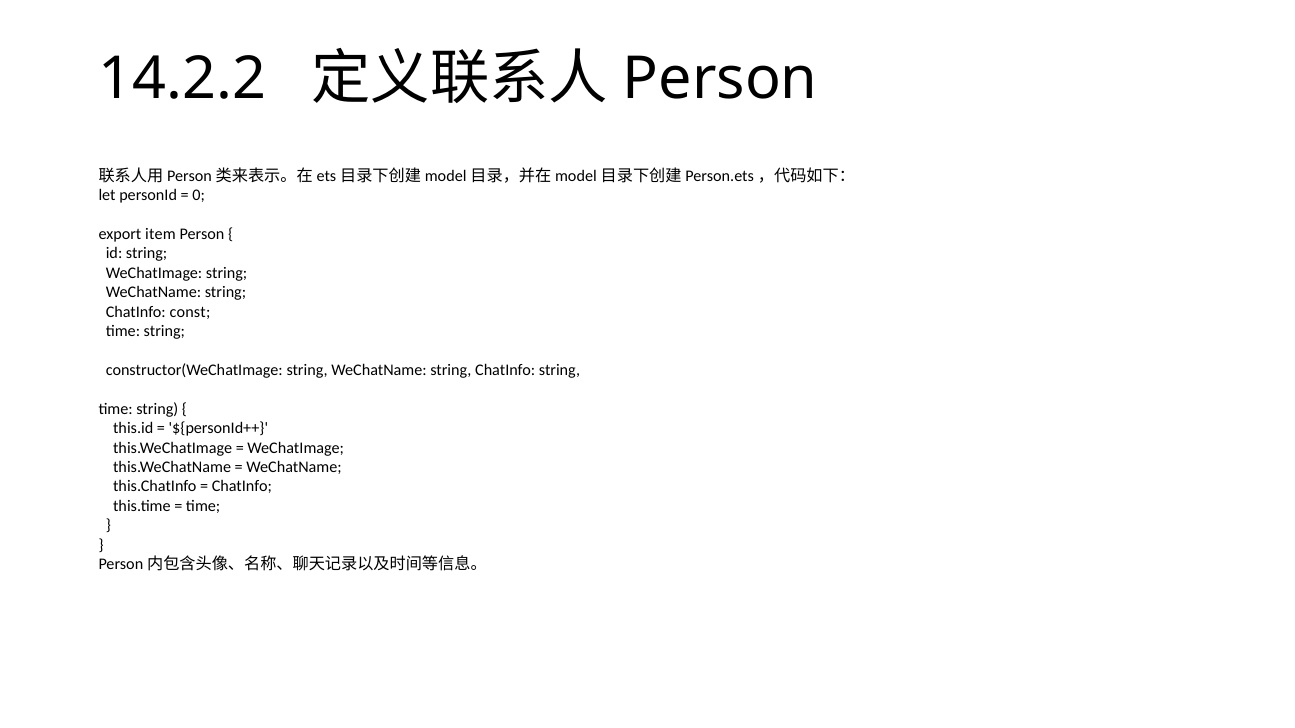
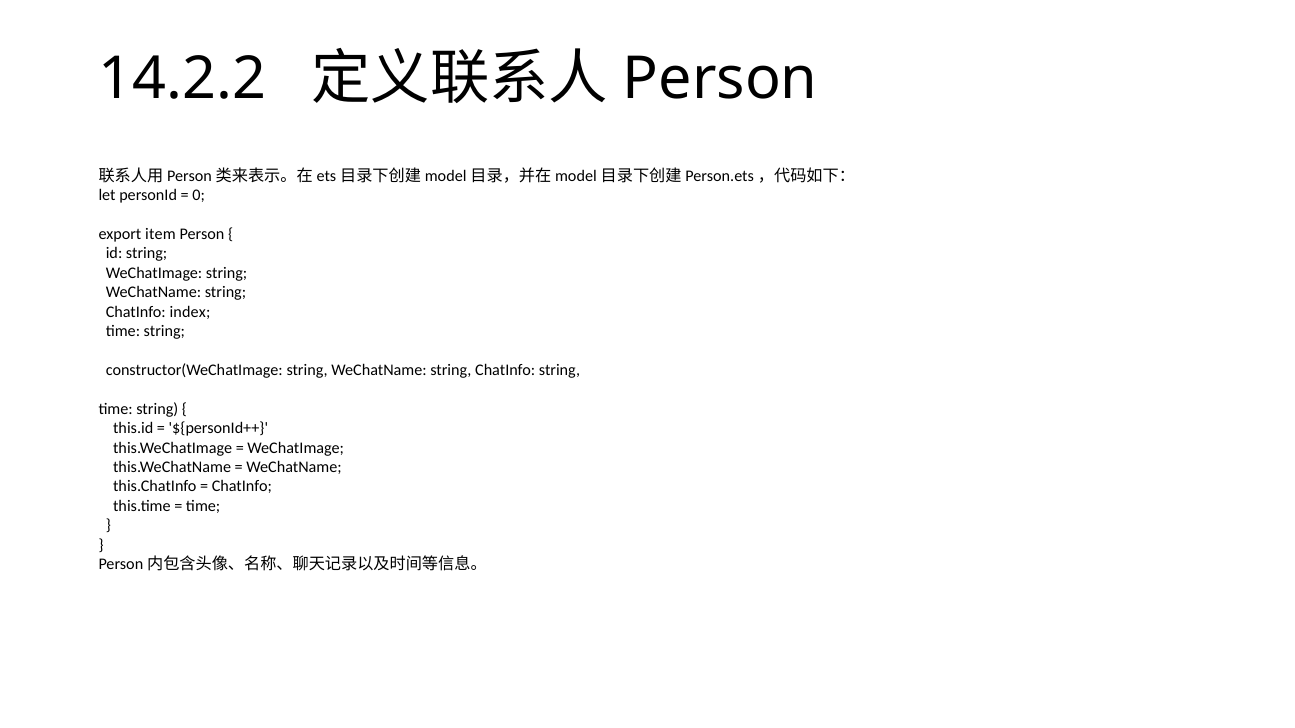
const: const -> index
